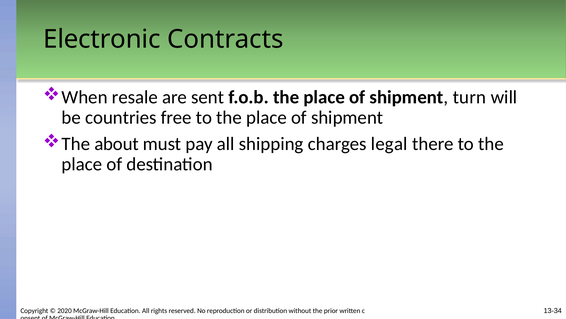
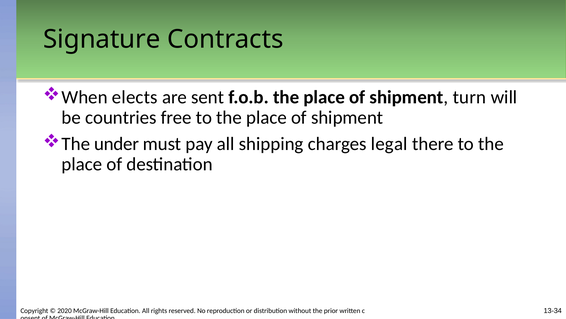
Electronic: Electronic -> Signature
resale: resale -> elects
about: about -> under
